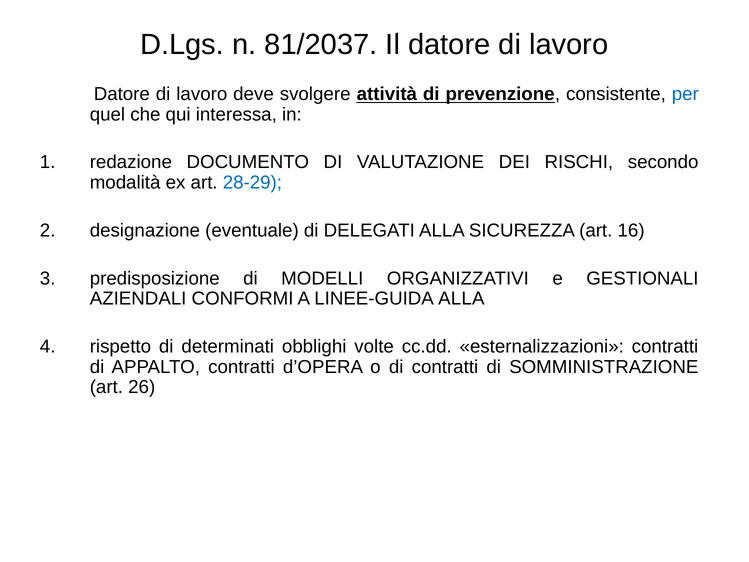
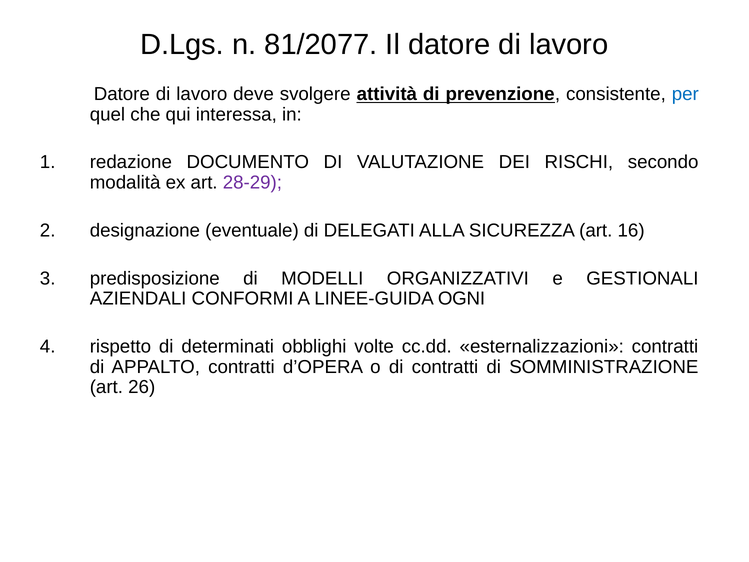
81/2037: 81/2037 -> 81/2077
28-29 colour: blue -> purple
LINEE-GUIDA ALLA: ALLA -> OGNI
